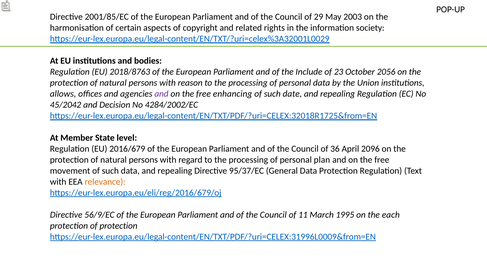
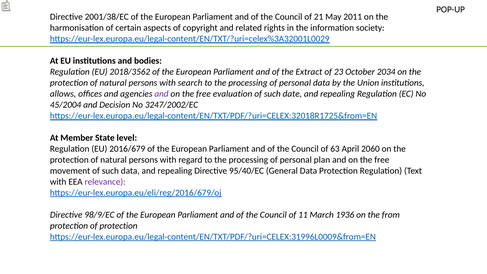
2001/85/EC: 2001/85/EC -> 2001/38/EC
29: 29 -> 21
2003: 2003 -> 2011
2018/8763: 2018/8763 -> 2018/3562
Include: Include -> Extract
2056: 2056 -> 2034
reason: reason -> search
enhancing: enhancing -> evaluation
45/2042: 45/2042 -> 45/2004
4284/2002/EC: 4284/2002/EC -> 3247/2002/EC
36: 36 -> 63
2096: 2096 -> 2060
95/37/EC: 95/37/EC -> 95/40/EC
relevance colour: orange -> purple
56/9/EC: 56/9/EC -> 98/9/EC
1995: 1995 -> 1936
each: each -> from
